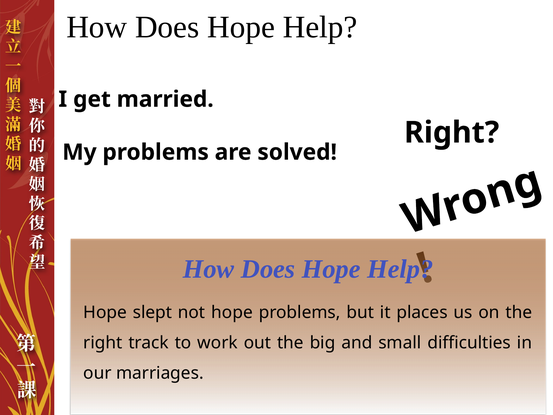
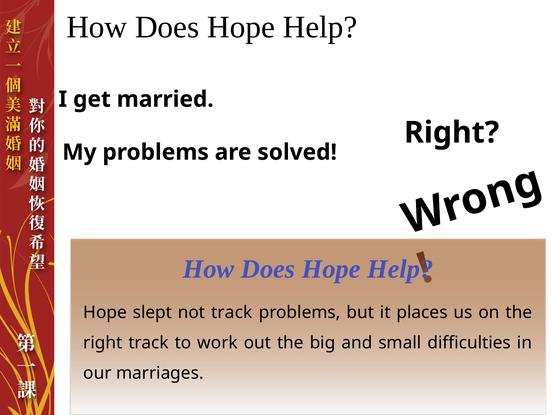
not hope: hope -> track
